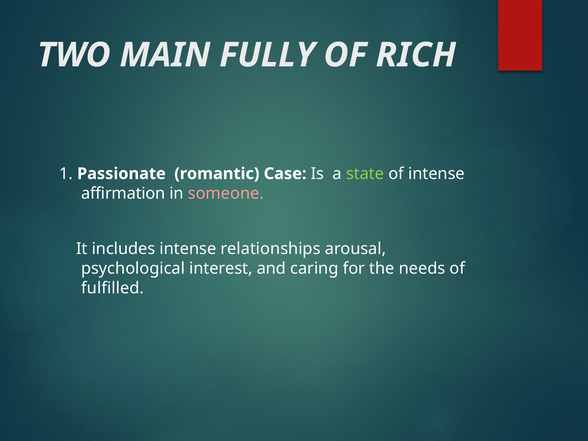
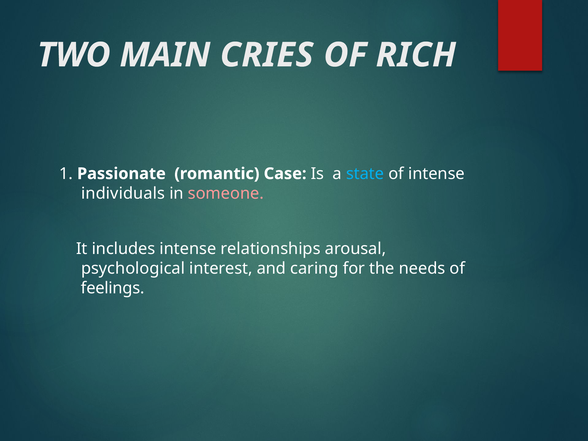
FULLY: FULLY -> CRIES
state colour: light green -> light blue
affirmation: affirmation -> individuals
fulfilled: fulfilled -> feelings
